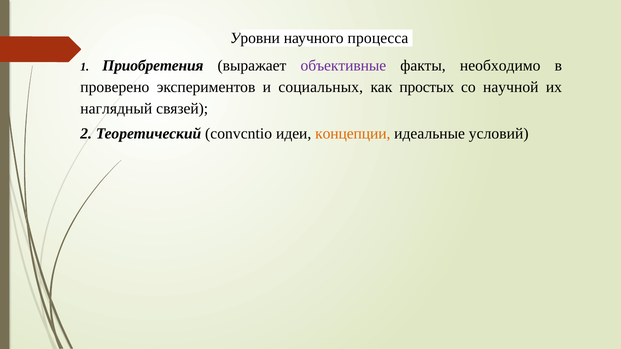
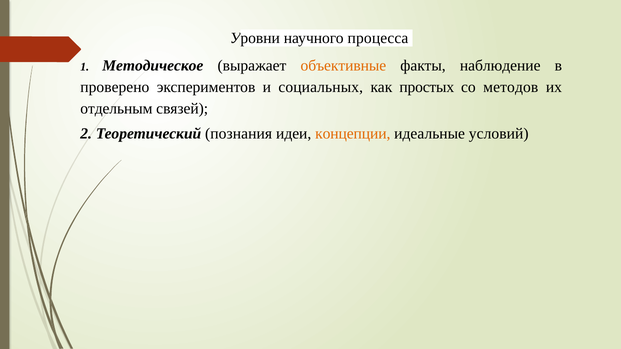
Приобретения: Приобретения -> Методическое
объективные colour: purple -> orange
необходимо: необходимо -> наблюдение
научной: научной -> методов
наглядный: наглядный -> отдельным
convcntio: convcntio -> познания
